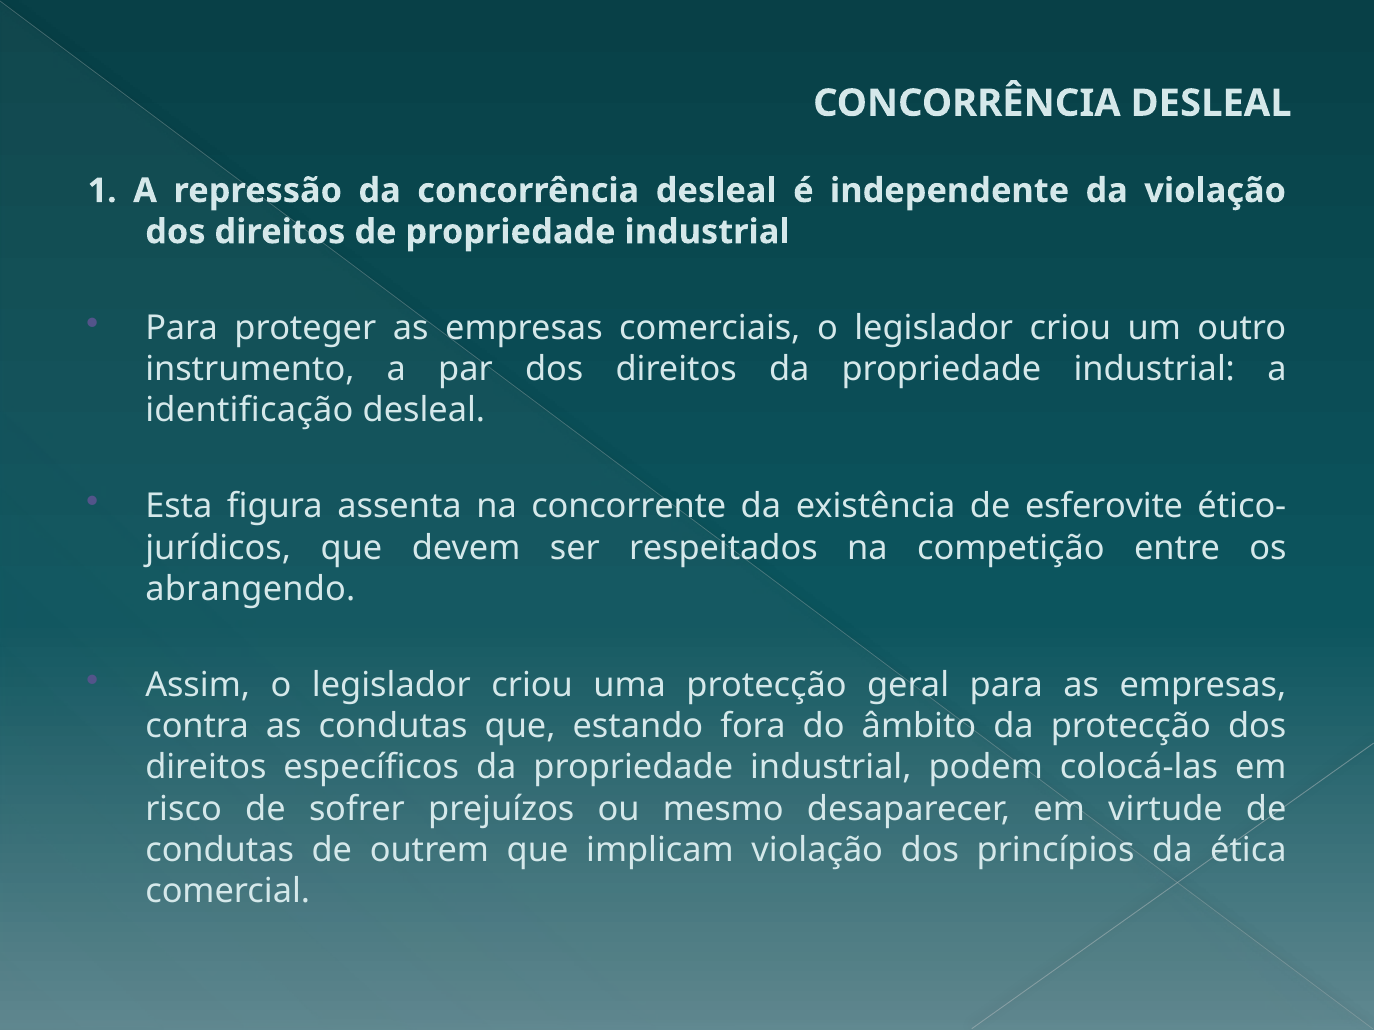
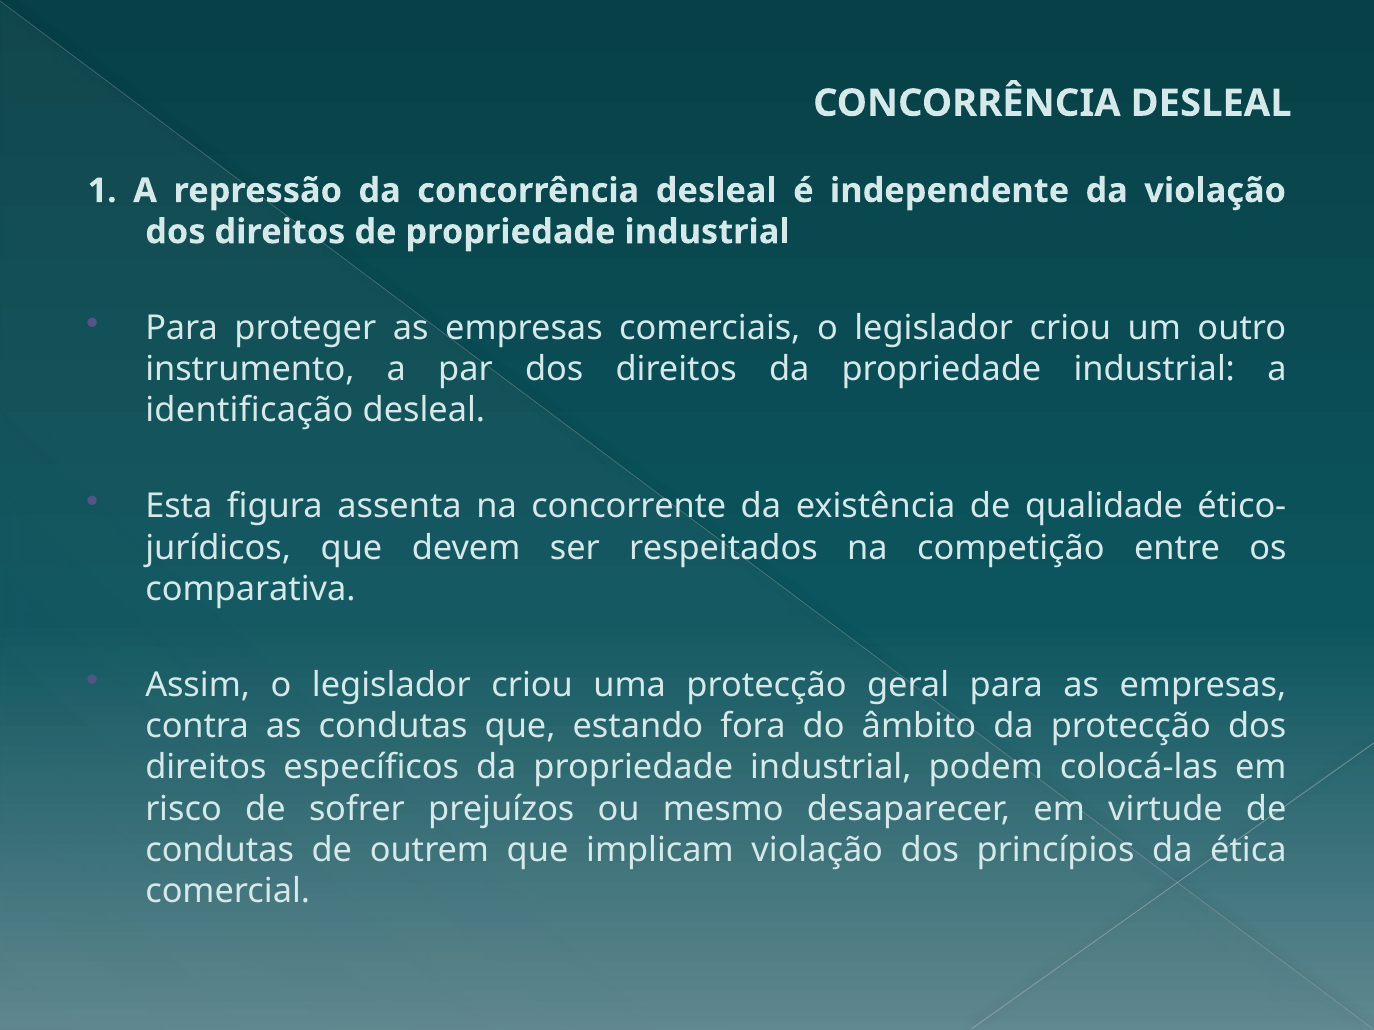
esferovite: esferovite -> qualidade
abrangendo: abrangendo -> comparativa
